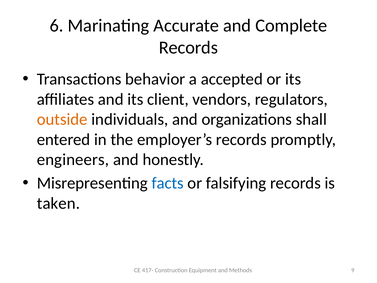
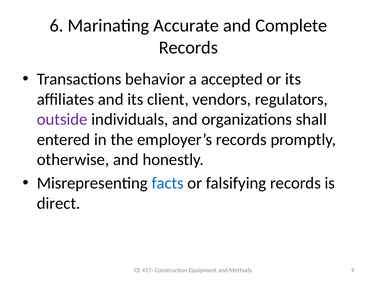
outside colour: orange -> purple
engineers: engineers -> otherwise
taken: taken -> direct
